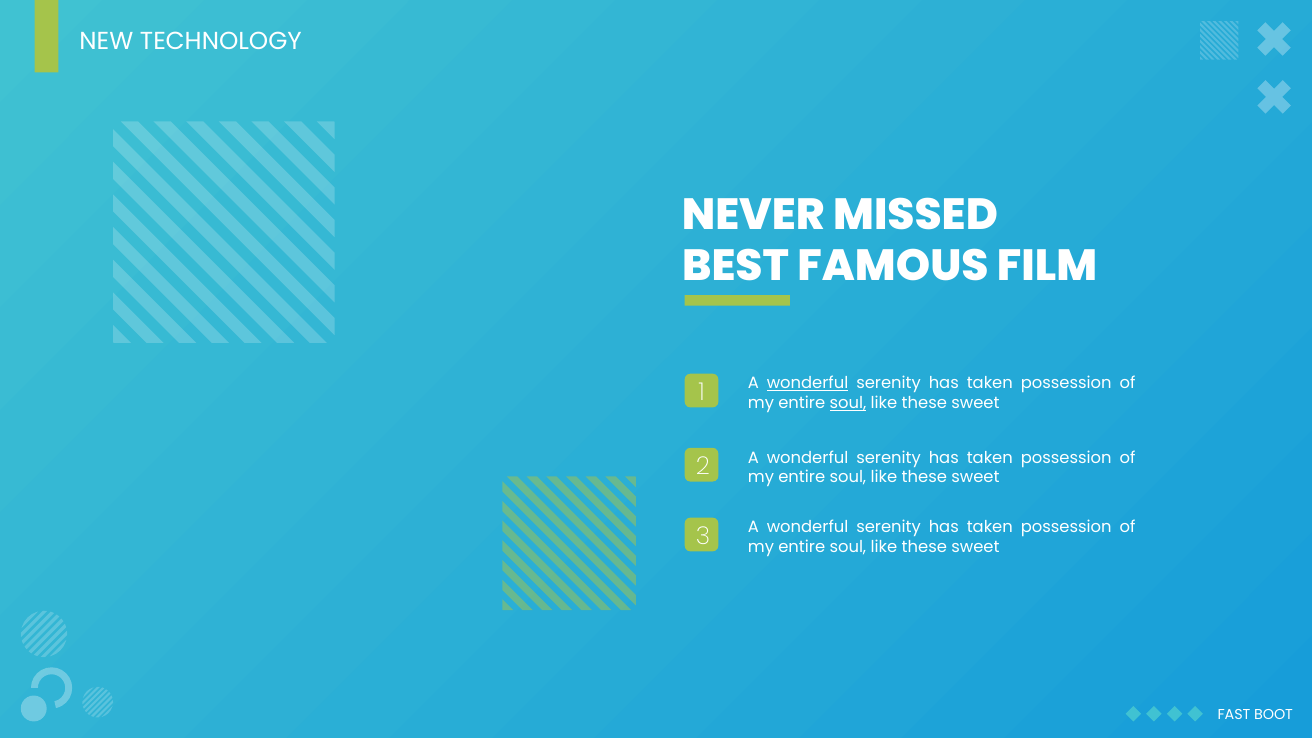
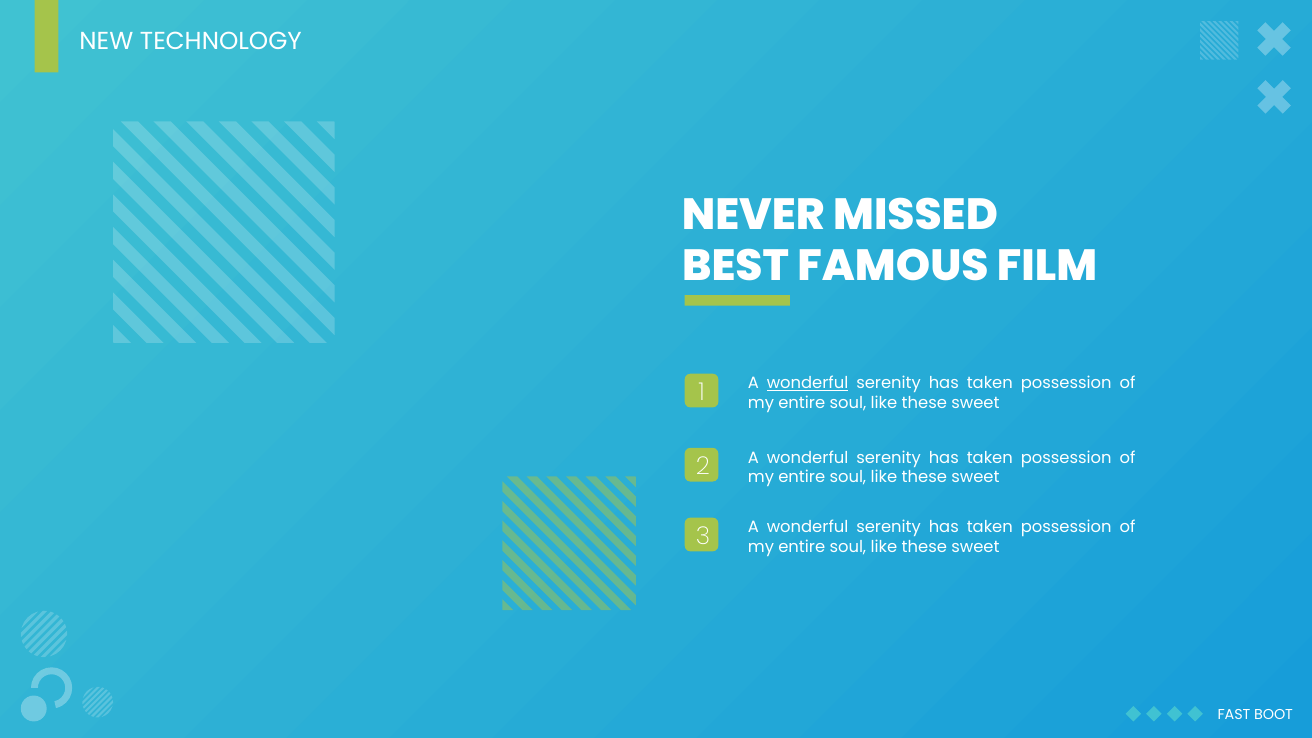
soul at (848, 403) underline: present -> none
